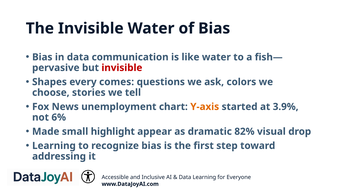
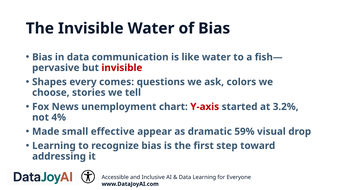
Y-axis colour: orange -> red
3.9%: 3.9% -> 3.2%
6%: 6% -> 4%
highlight: highlight -> effective
82%: 82% -> 59%
